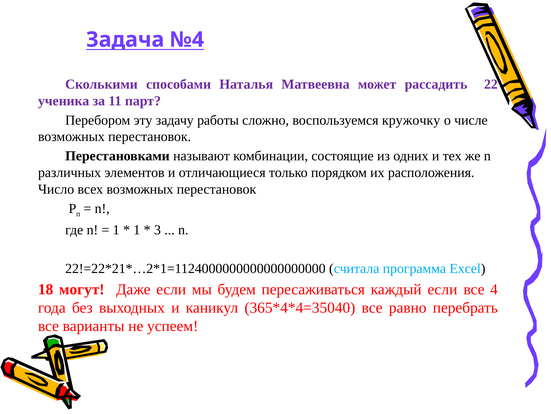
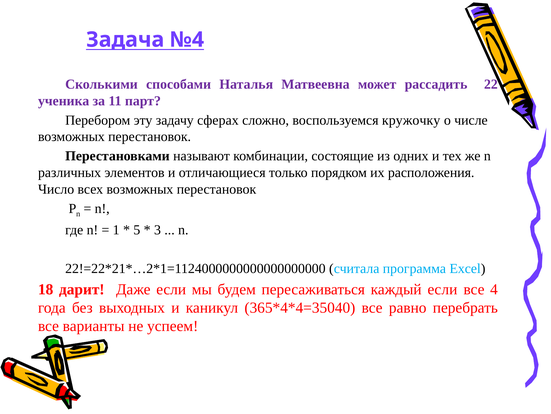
работы: работы -> сферах
1 at (137, 230): 1 -> 5
могут: могут -> дарит
